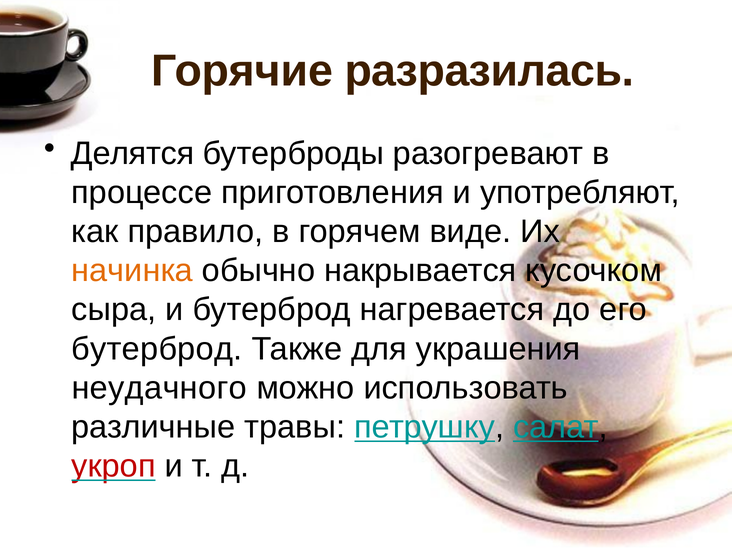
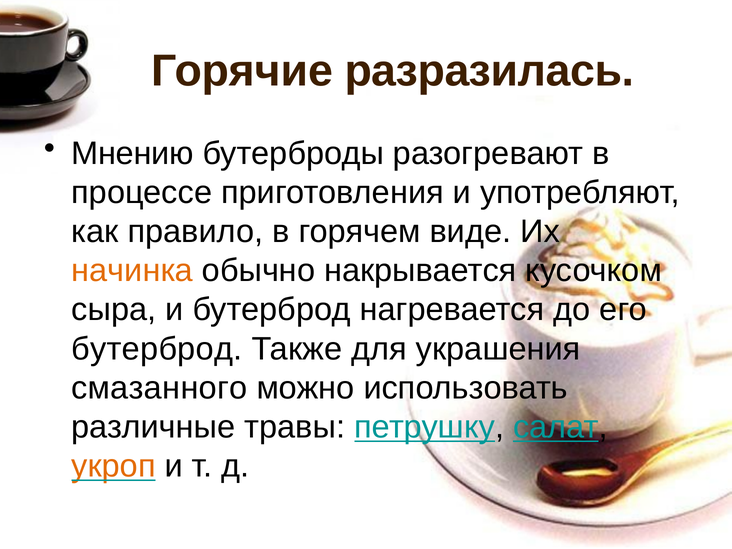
Делятся: Делятся -> Мнению
неудачного: неудачного -> смазанного
укроп colour: red -> orange
